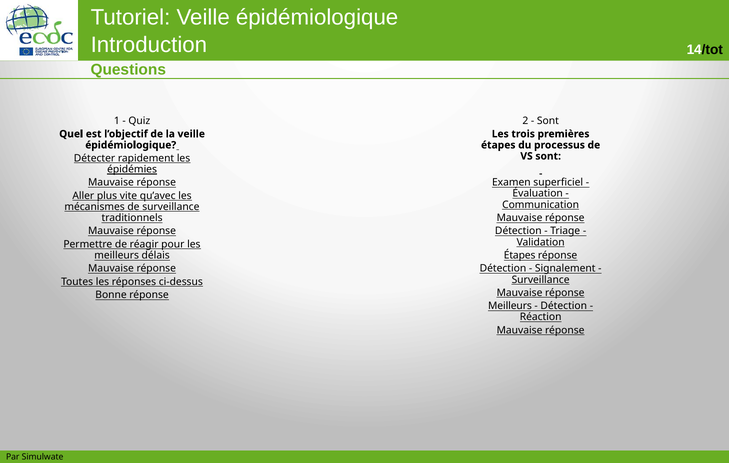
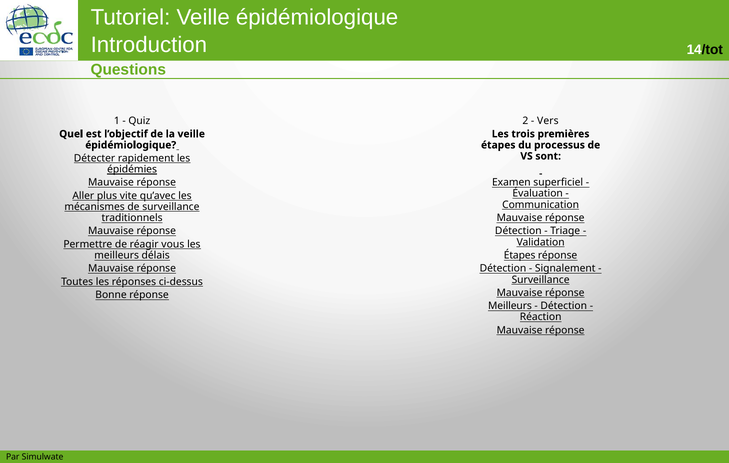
Sont at (548, 121): Sont -> Vers
pour: pour -> vous
